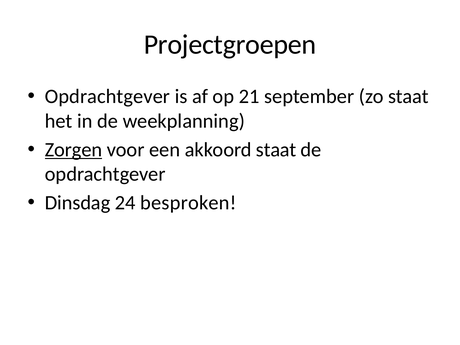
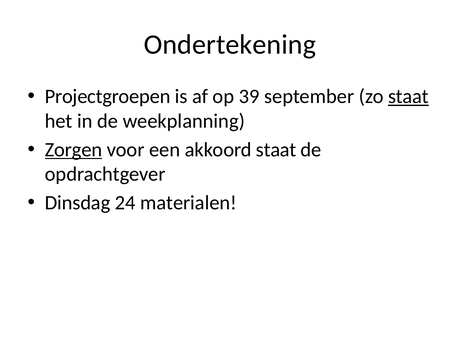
Projectgroepen: Projectgroepen -> Ondertekening
Opdrachtgever at (107, 96): Opdrachtgever -> Projectgroepen
21: 21 -> 39
staat at (408, 96) underline: none -> present
besproken: besproken -> materialen
